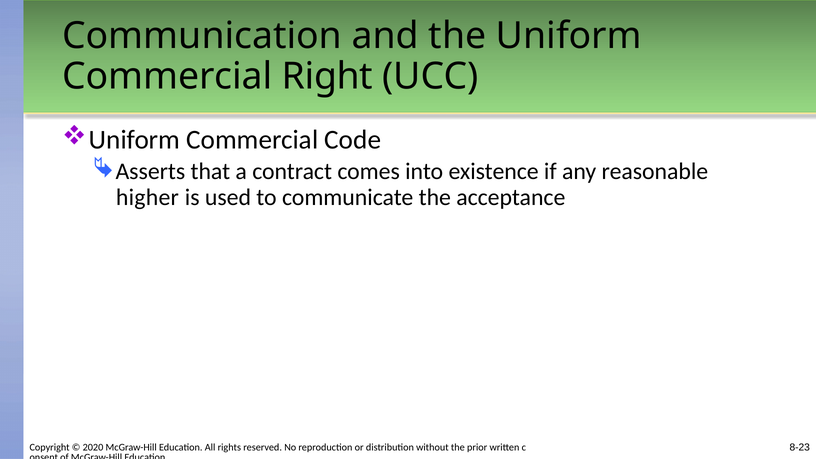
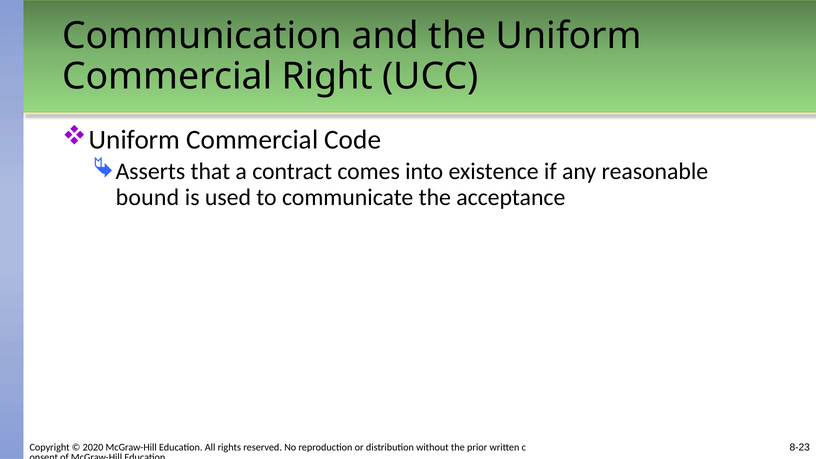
higher: higher -> bound
